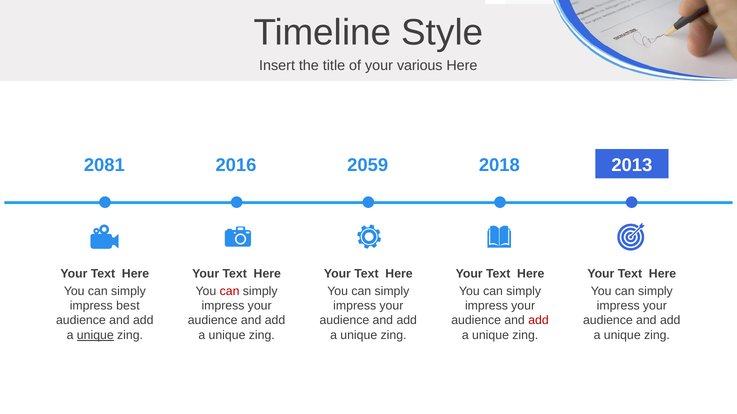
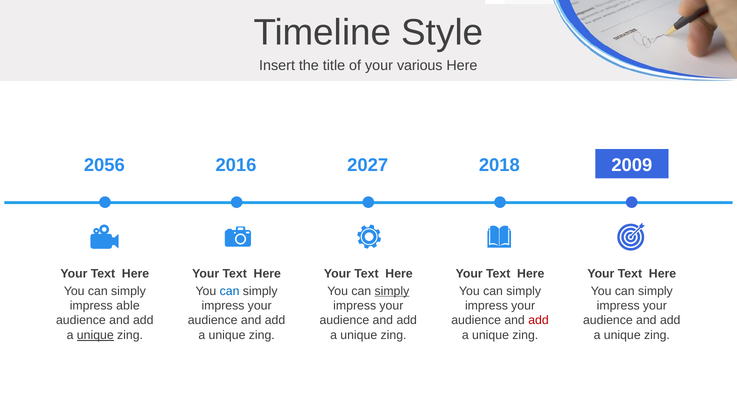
2081: 2081 -> 2056
2059: 2059 -> 2027
2013: 2013 -> 2009
can at (230, 291) colour: red -> blue
simply at (392, 291) underline: none -> present
best: best -> able
